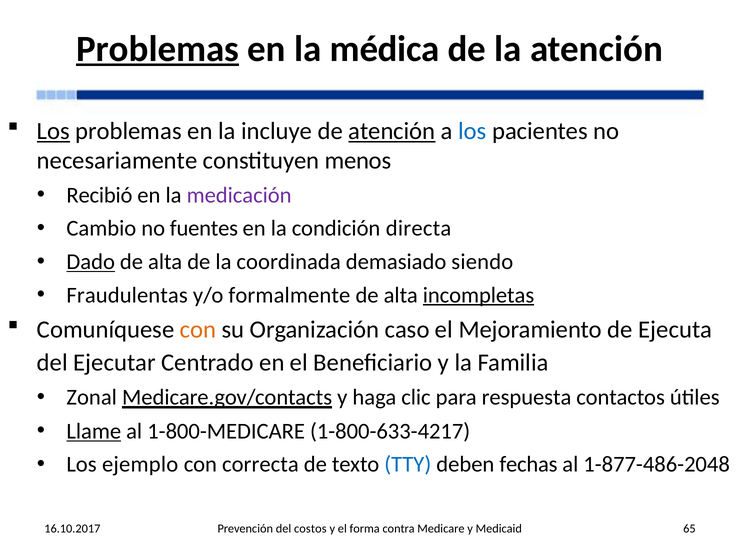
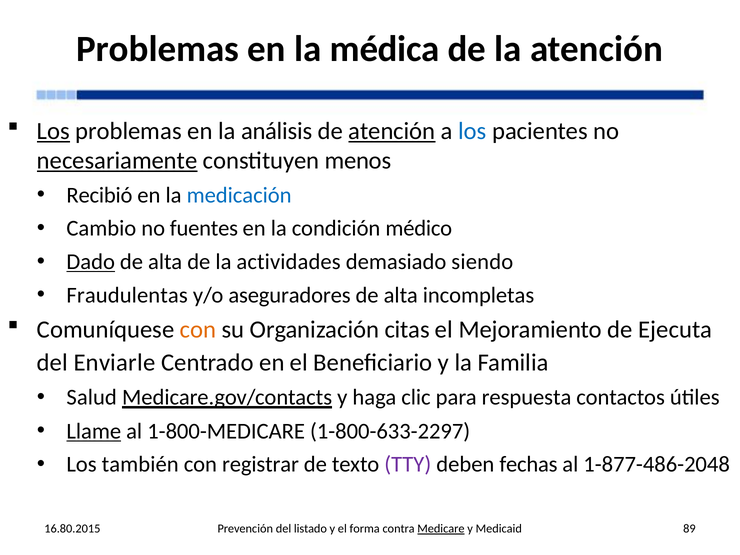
Problemas at (158, 49) underline: present -> none
incluye: incluye -> análisis
necesariamente underline: none -> present
medicación colour: purple -> blue
directa: directa -> médico
coordinada: coordinada -> actividades
formalmente: formalmente -> aseguradores
incompletas underline: present -> none
caso: caso -> citas
Ejecutar: Ejecutar -> Enviarle
Zonal: Zonal -> Salud
1-800-633-4217: 1-800-633-4217 -> 1-800-633-2297
ejemplo: ejemplo -> también
correcta: correcta -> registrar
TTY colour: blue -> purple
16.10.2017: 16.10.2017 -> 16.80.2015
costos: costos -> listado
Medicare underline: none -> present
65: 65 -> 89
